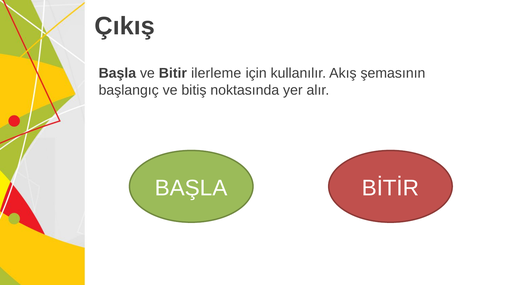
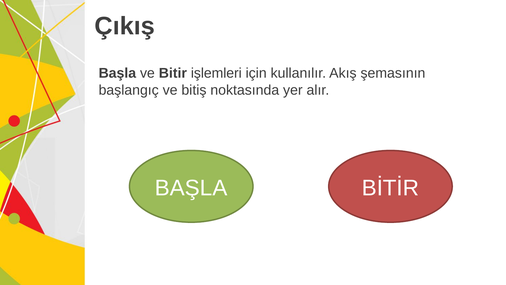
ilerleme: ilerleme -> işlemleri
